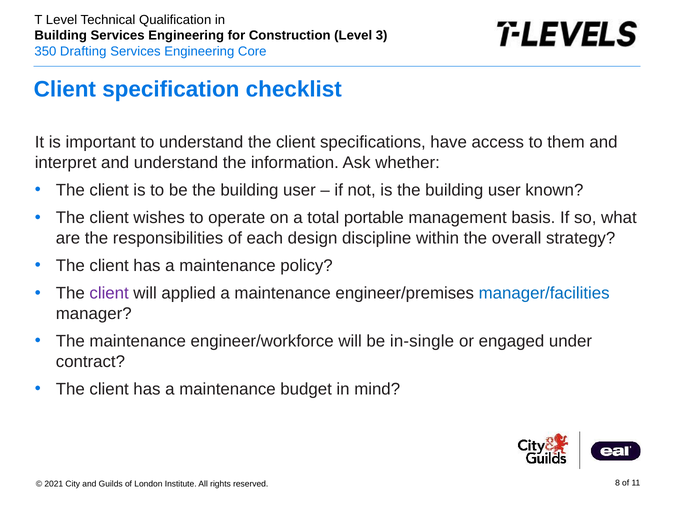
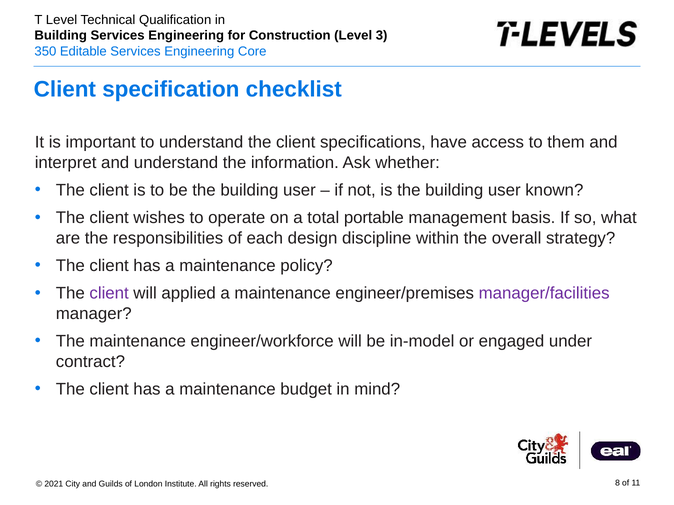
Drafting: Drafting -> Editable
manager/facilities colour: blue -> purple
in-single: in-single -> in-model
